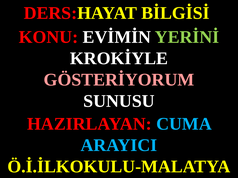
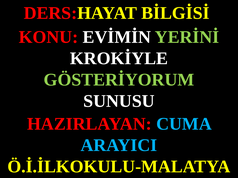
GÖSTERİYORUM colour: pink -> light green
